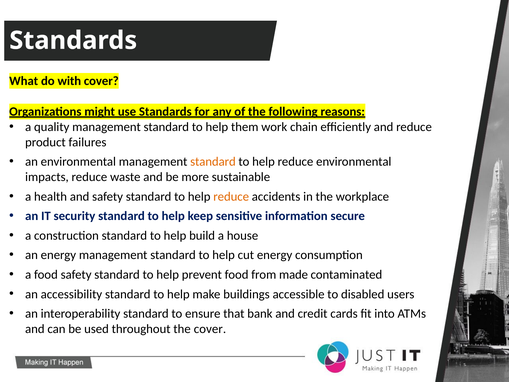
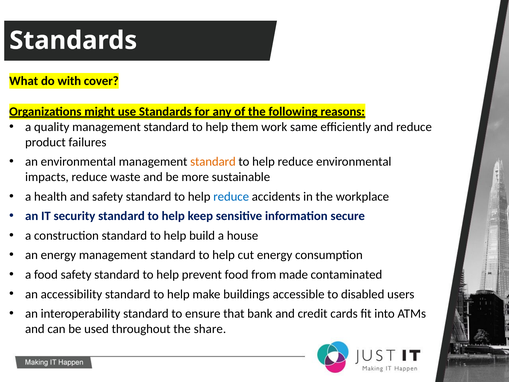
chain: chain -> same
reduce at (231, 196) colour: orange -> blue
the cover: cover -> share
